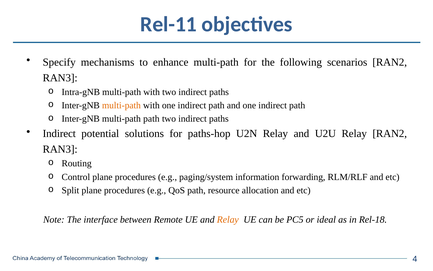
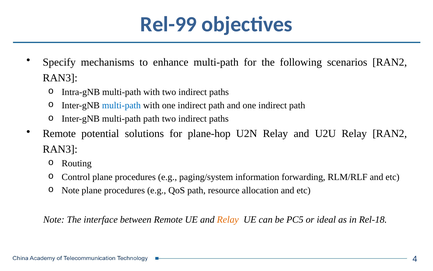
Rel-11: Rel-11 -> Rel-99
multi-path at (121, 105) colour: orange -> blue
Indirect at (59, 133): Indirect -> Remote
paths-hop: paths-hop -> plane-hop
Split at (70, 190): Split -> Note
